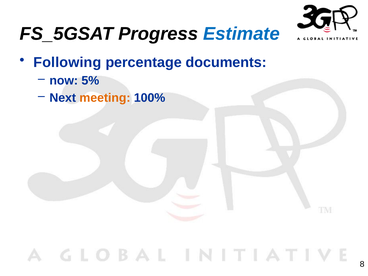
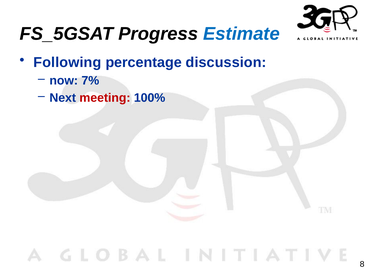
documents: documents -> discussion
5%: 5% -> 7%
meeting colour: orange -> red
